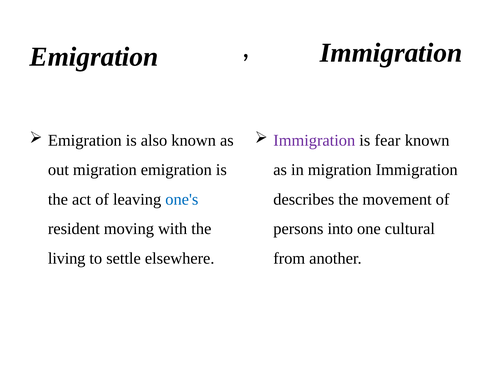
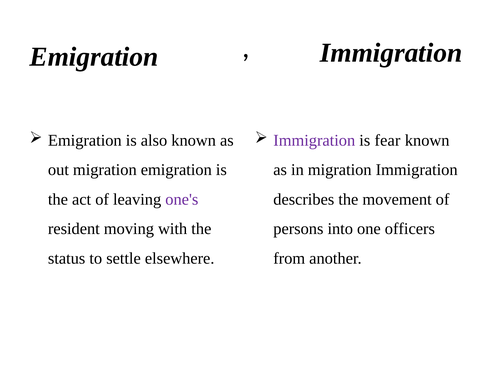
one's colour: blue -> purple
cultural: cultural -> officers
living: living -> status
